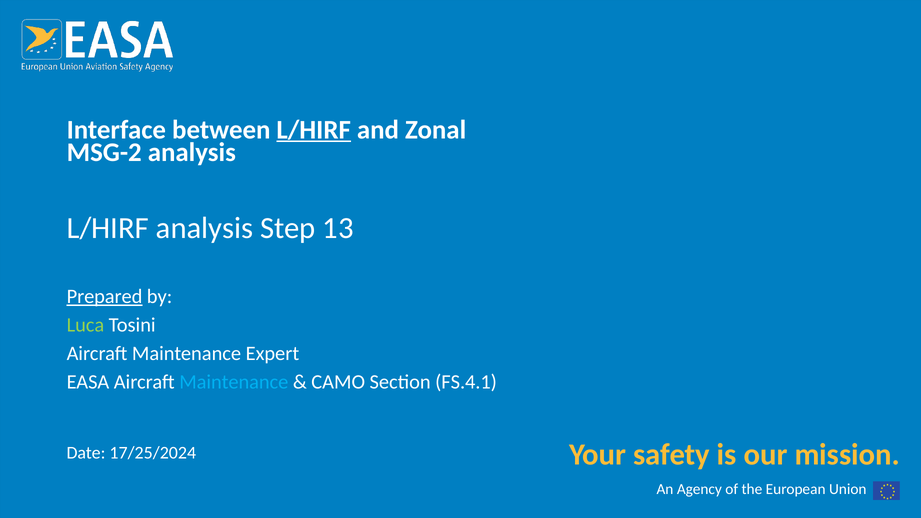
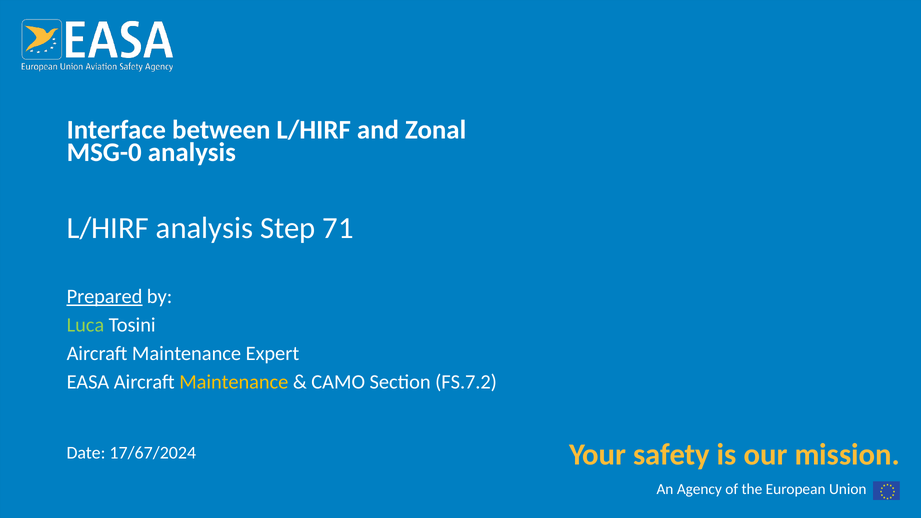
L/HIRF at (314, 130) underline: present -> none
MSG-2: MSG-2 -> MSG-0
13: 13 -> 71
Maintenance at (234, 382) colour: light blue -> yellow
FS.4.1: FS.4.1 -> FS.7.2
17/25/2024: 17/25/2024 -> 17/67/2024
